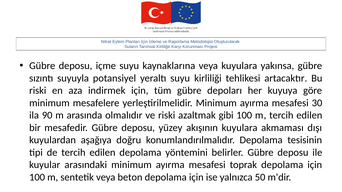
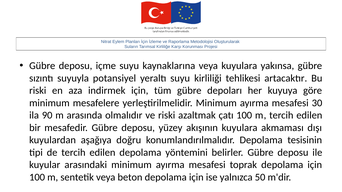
gibi: gibi -> çatı
